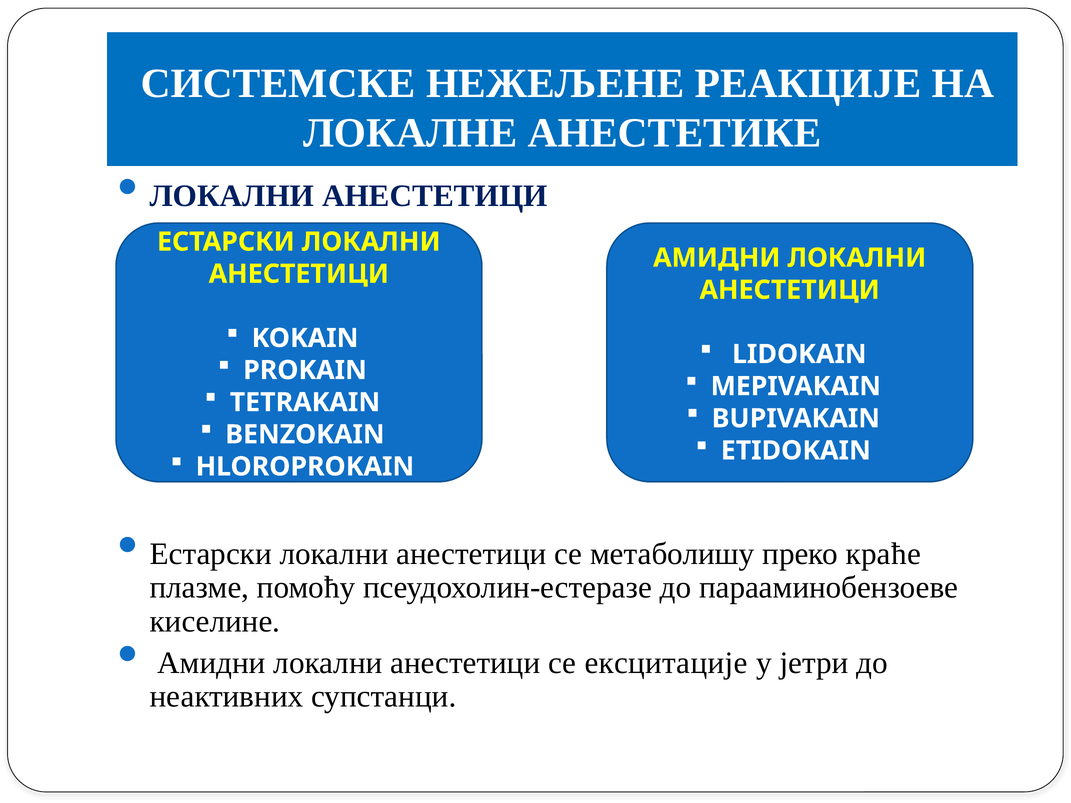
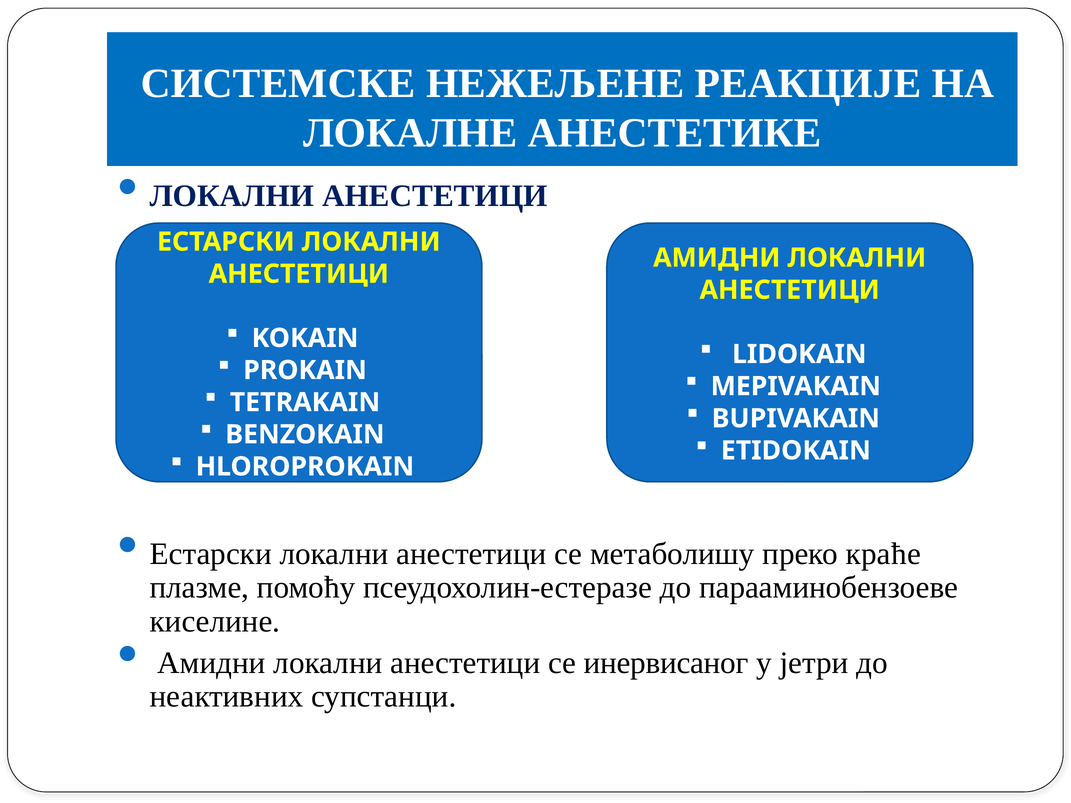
ексцитације: ексцитације -> инервисаног
